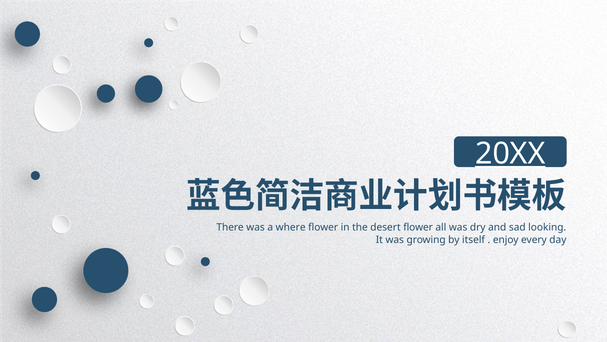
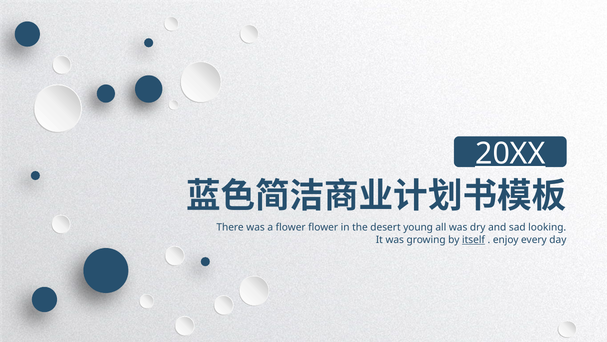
a where: where -> flower
desert flower: flower -> young
itself underline: none -> present
